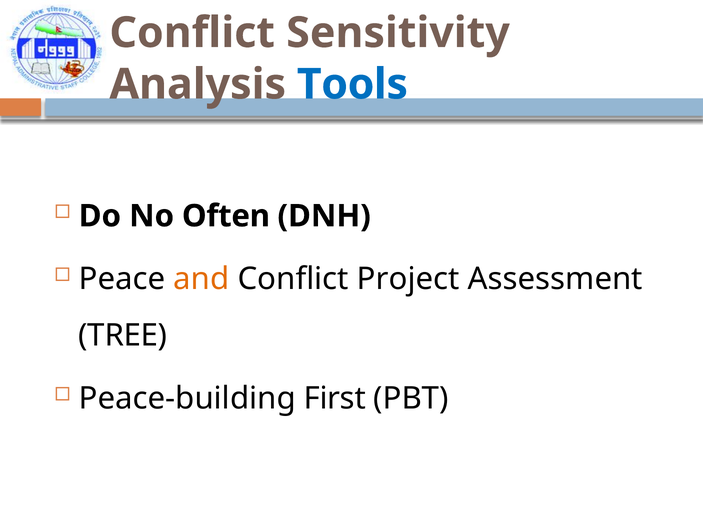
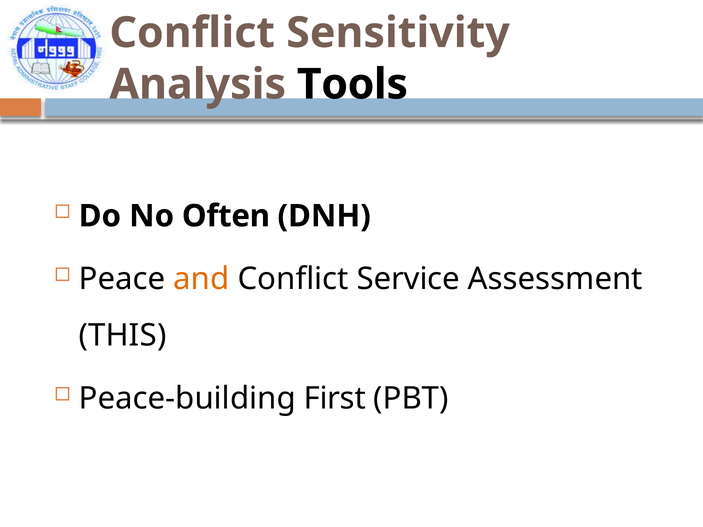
Tools colour: blue -> black
Project: Project -> Service
TREE: TREE -> THIS
